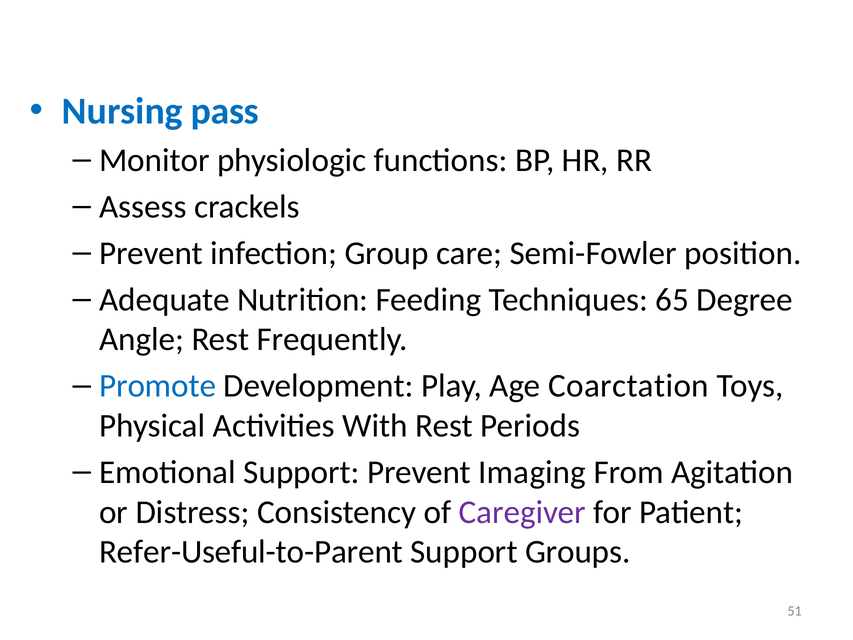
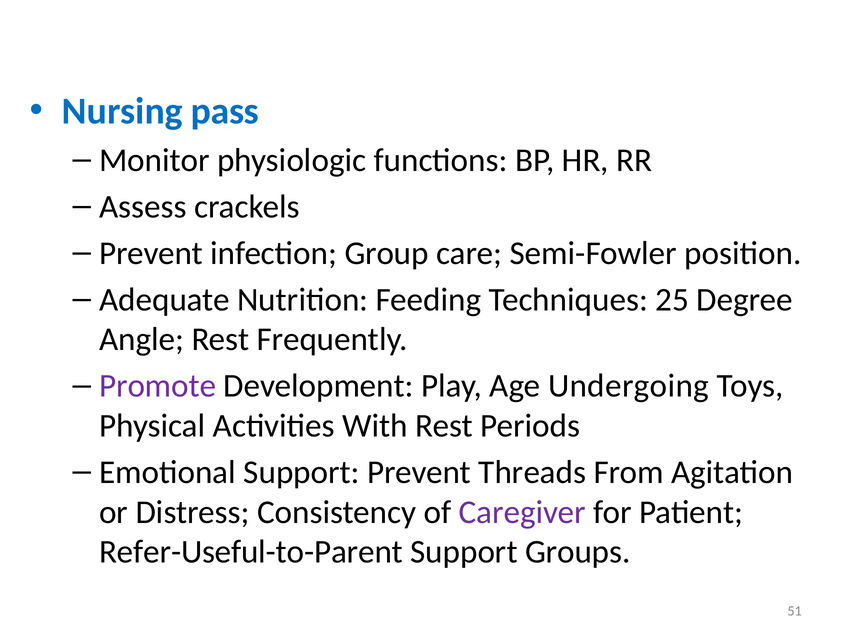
65: 65 -> 25
Promote colour: blue -> purple
Coarctation: Coarctation -> Undergoing
Imaging: Imaging -> Threads
